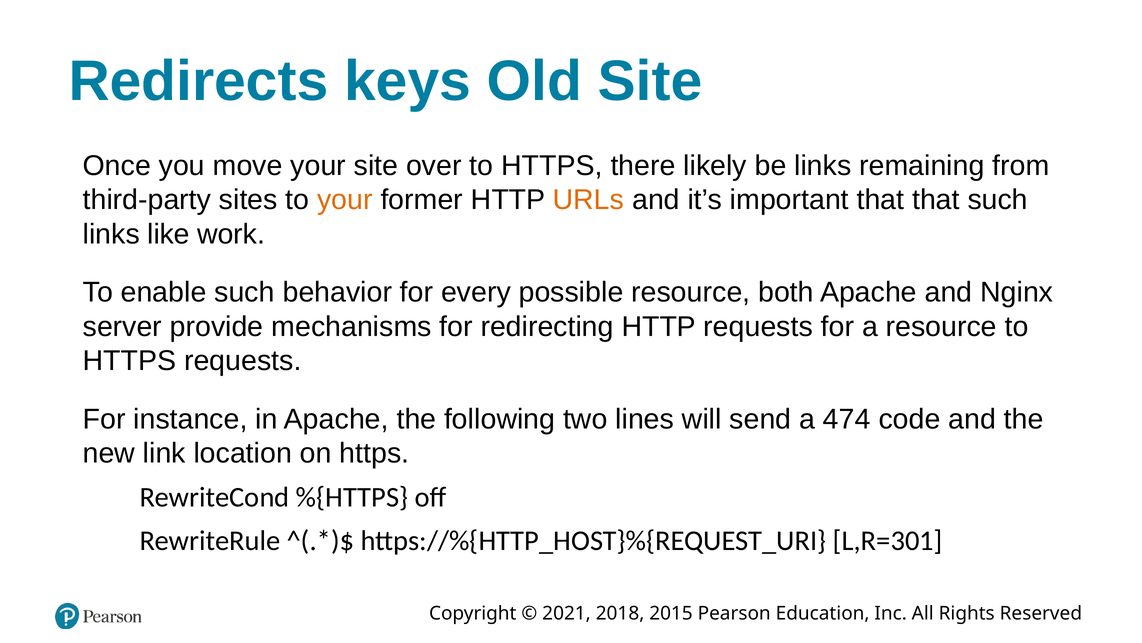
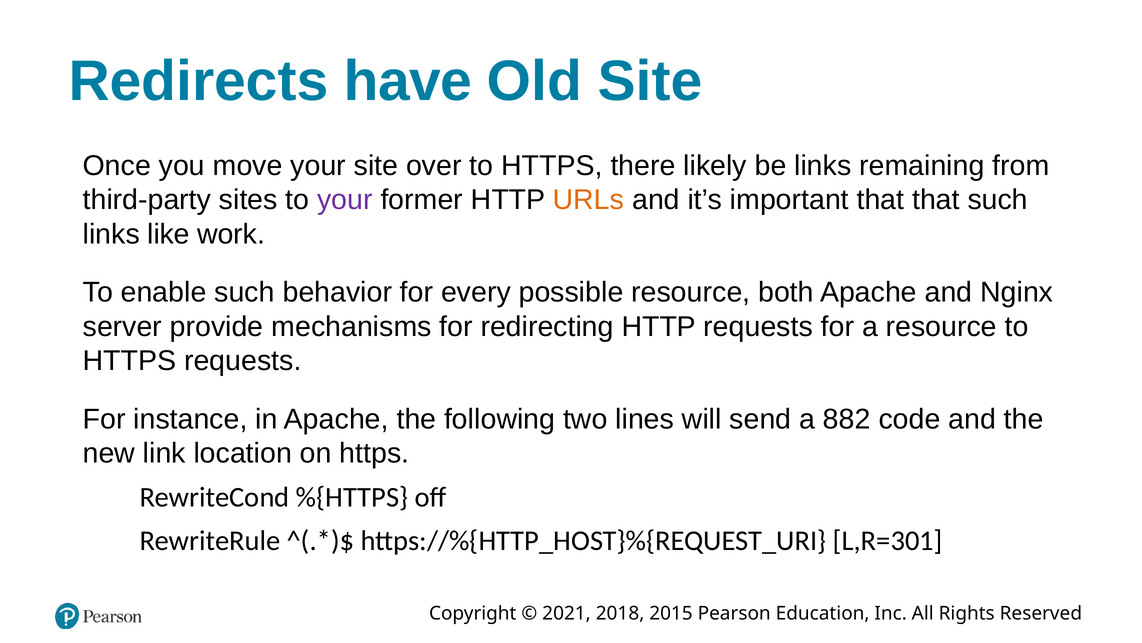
keys: keys -> have
your at (345, 200) colour: orange -> purple
474: 474 -> 882
